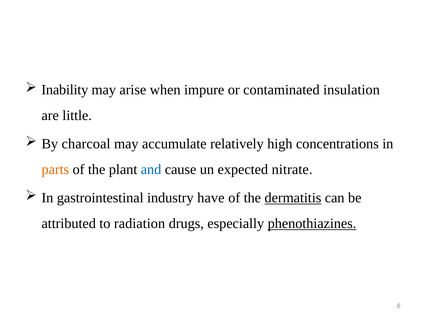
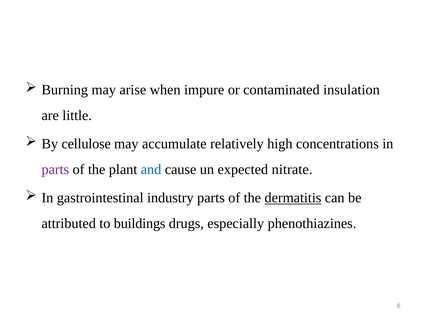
Inability: Inability -> Burning
charcoal: charcoal -> cellulose
parts at (55, 169) colour: orange -> purple
industry have: have -> parts
radiation: radiation -> buildings
phenothiazines underline: present -> none
